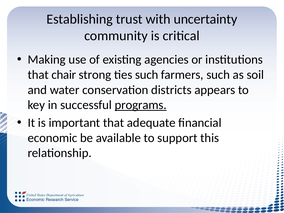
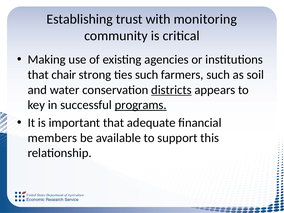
uncertainty: uncertainty -> monitoring
districts underline: none -> present
economic: economic -> members
